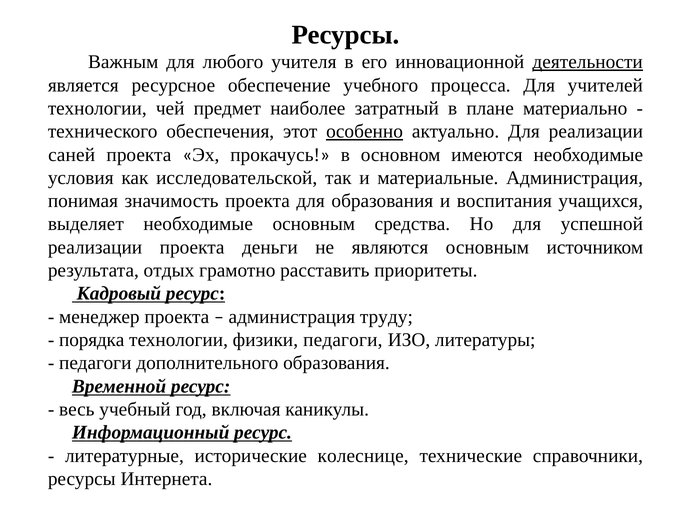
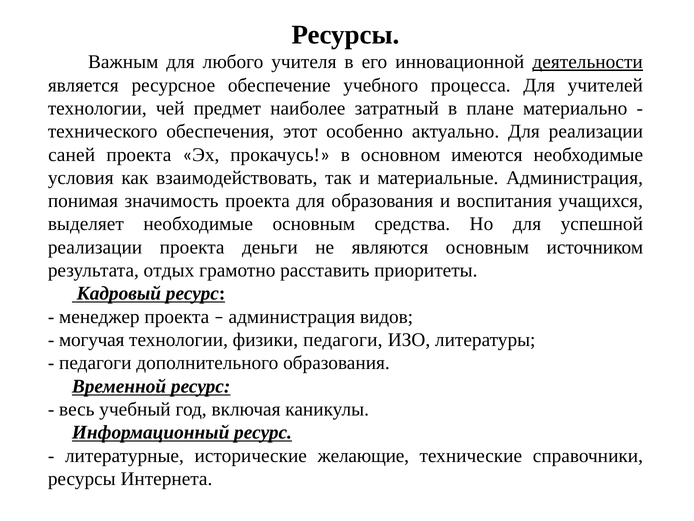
особенно underline: present -> none
исследовательской: исследовательской -> взаимодействовать
труду: труду -> видов
порядка: порядка -> могучая
колеснице: колеснице -> желающие
